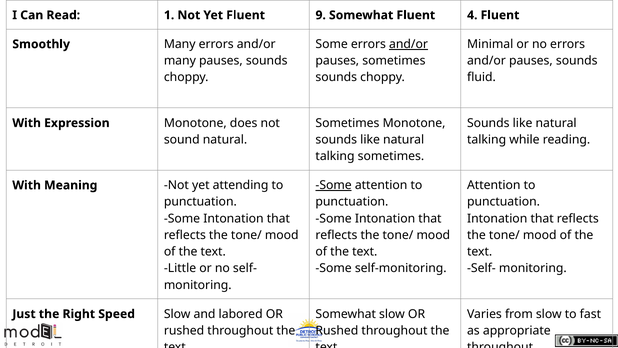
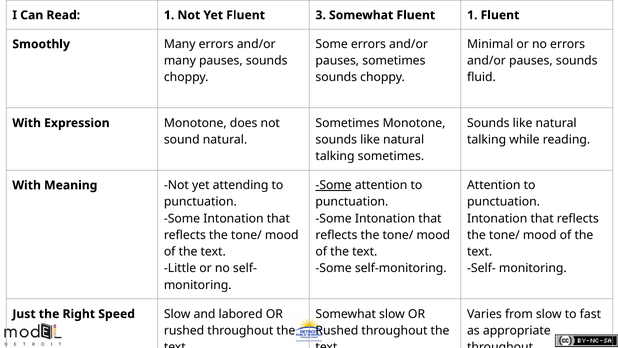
9: 9 -> 3
Fluent 4: 4 -> 1
and/or at (409, 44) underline: present -> none
